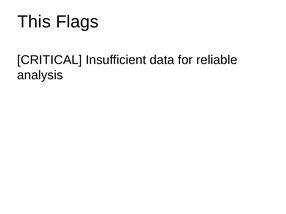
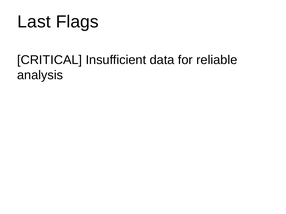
This: This -> Last
